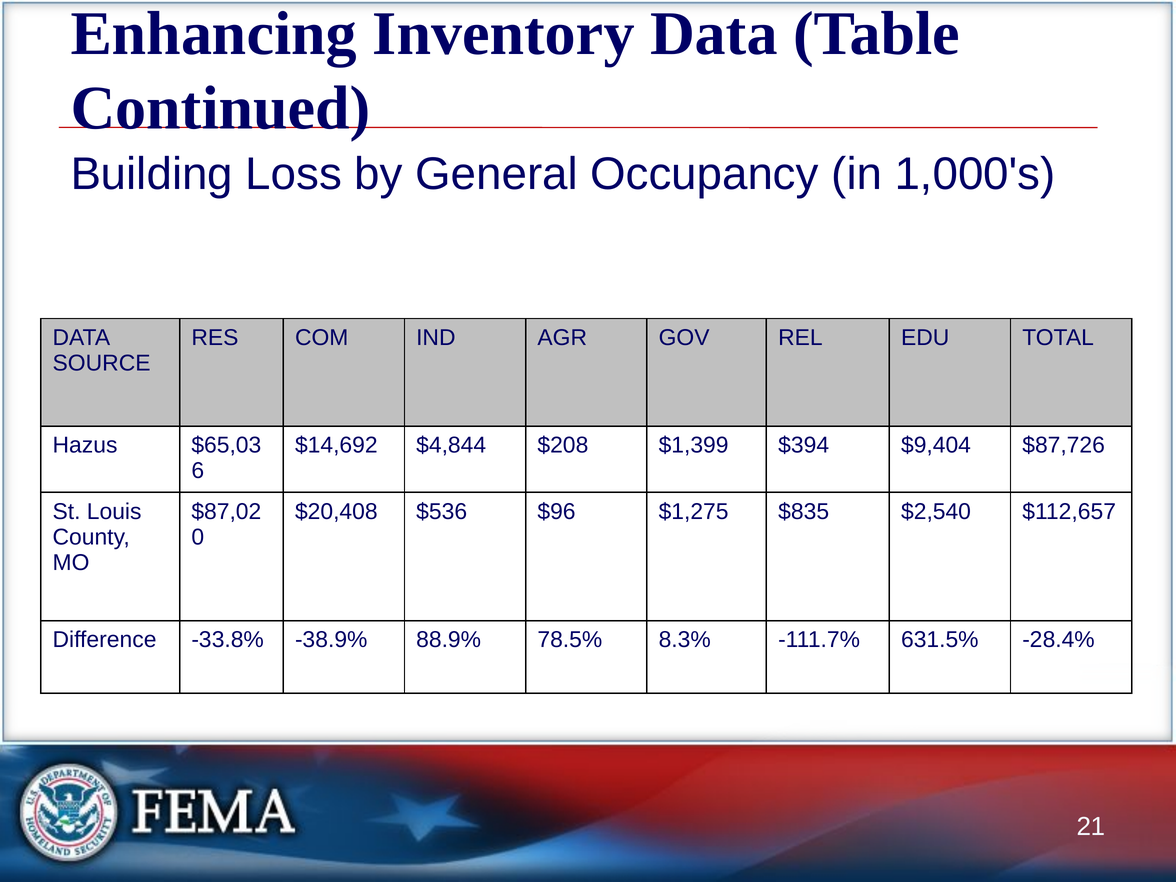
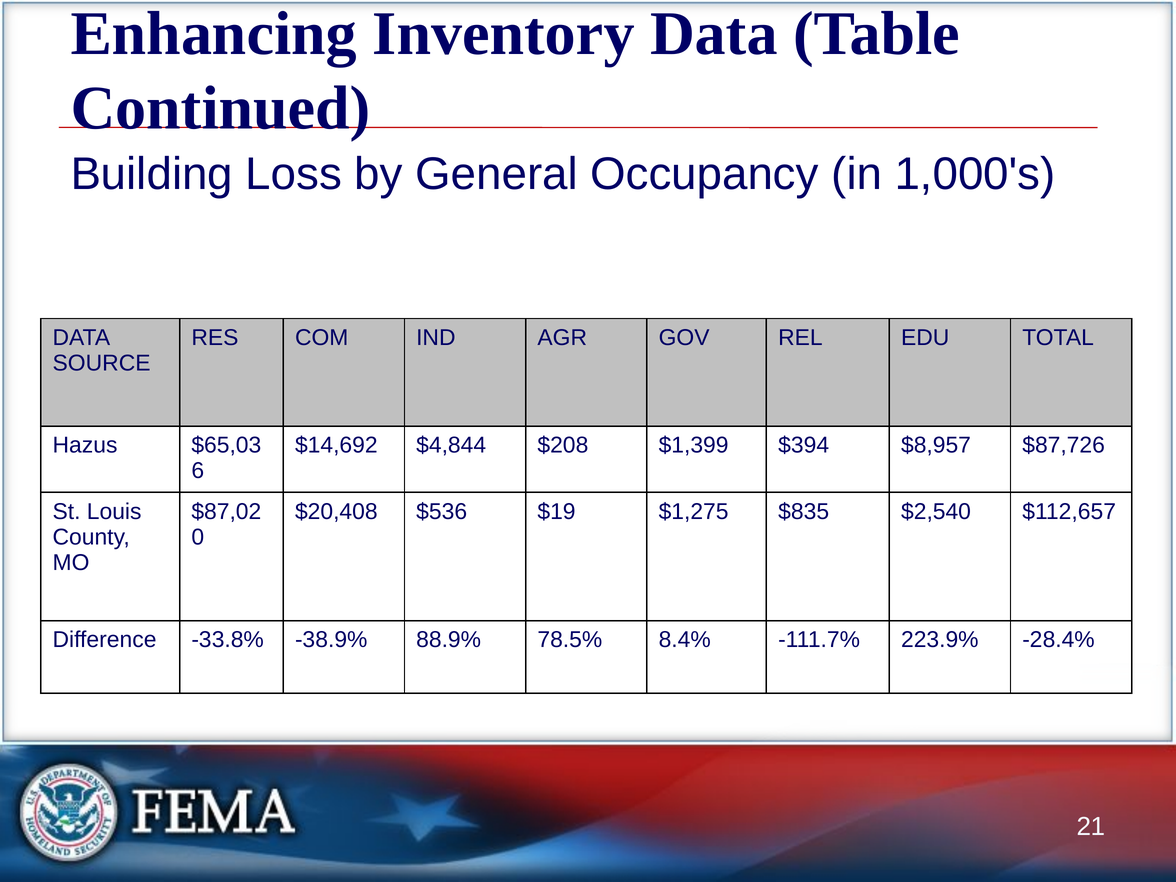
$9,404: $9,404 -> $8,957
$96: $96 -> $19
8.3%: 8.3% -> 8.4%
631.5%: 631.5% -> 223.9%
